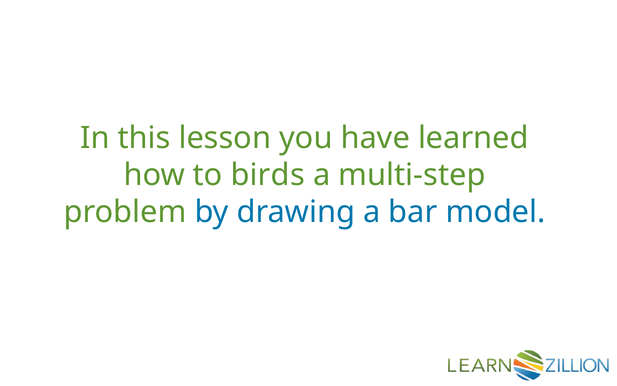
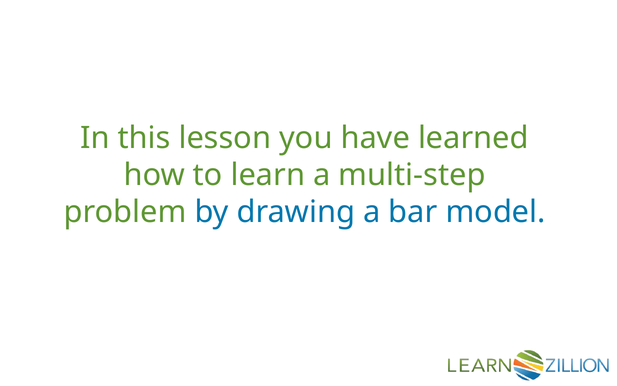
birds: birds -> learn
